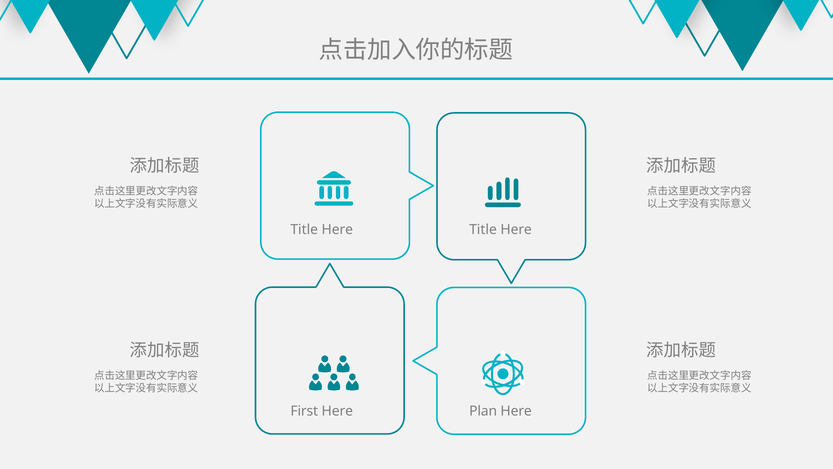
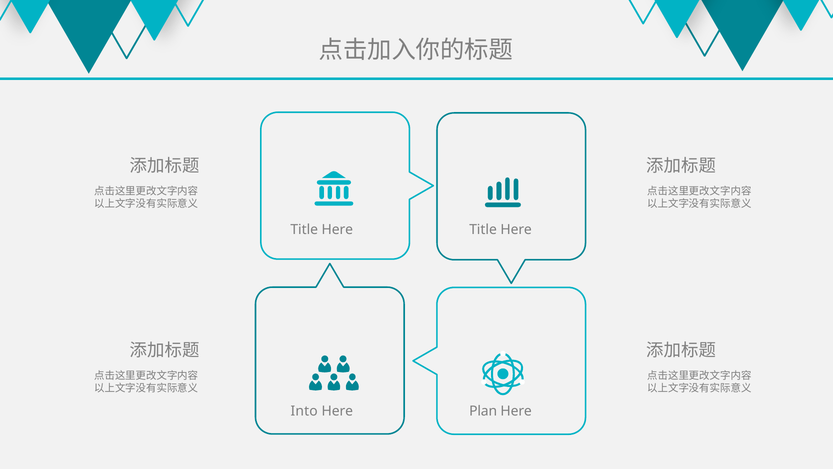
First: First -> Into
